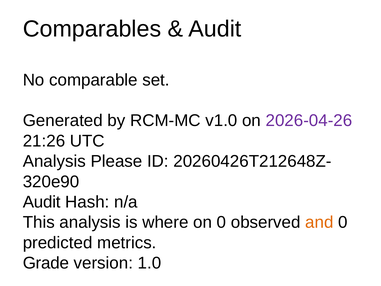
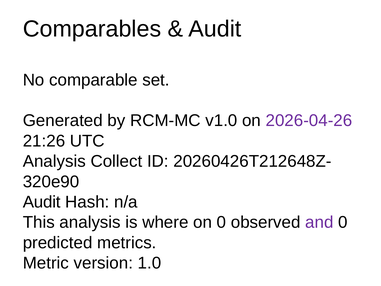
Please: Please -> Collect
and colour: orange -> purple
Grade: Grade -> Metric
